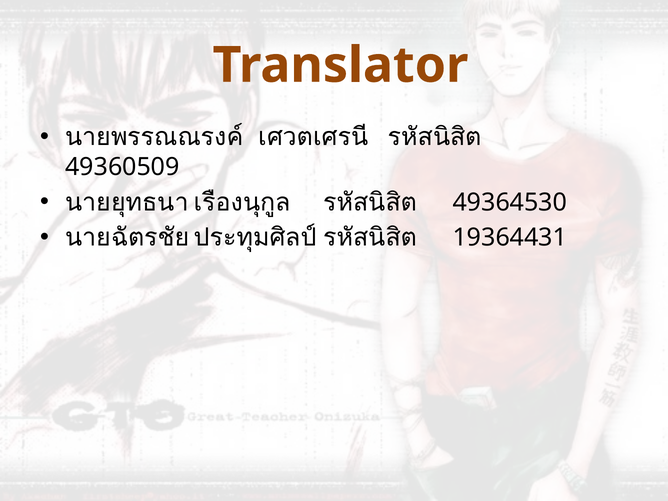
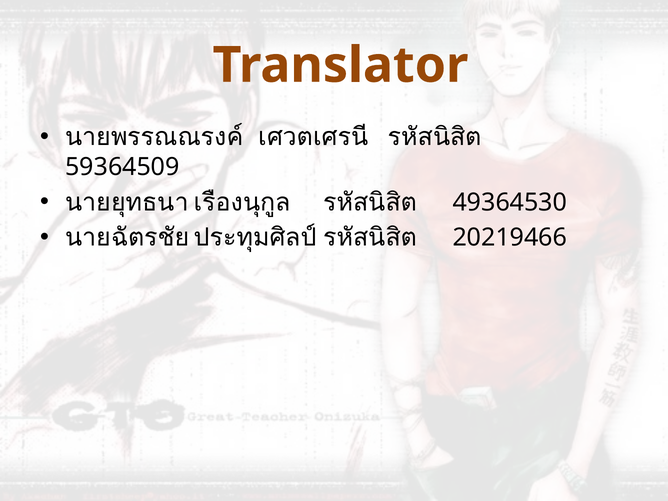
49360509: 49360509 -> 59364509
19364431: 19364431 -> 20219466
